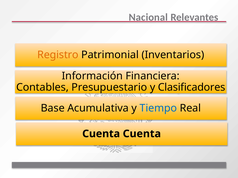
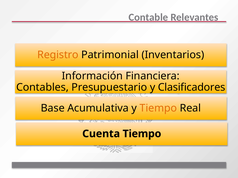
Nacional: Nacional -> Contable
Tiempo at (158, 108) colour: blue -> orange
Cuenta Cuenta: Cuenta -> Tiempo
